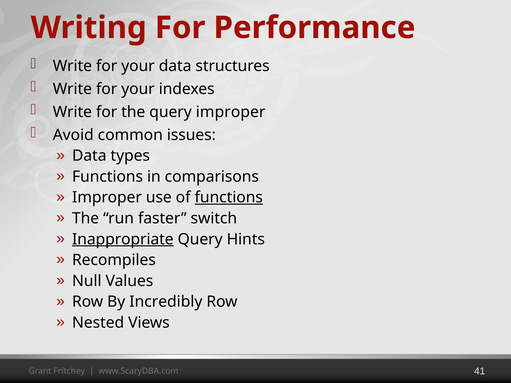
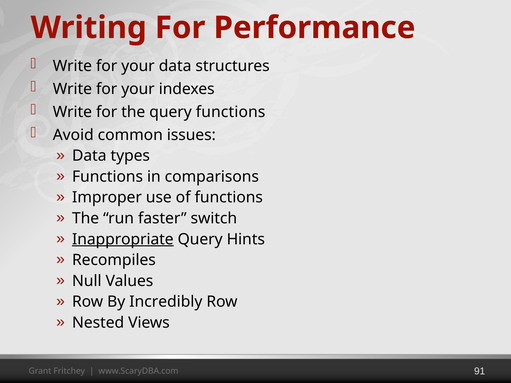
query improper: improper -> functions
functions at (229, 198) underline: present -> none
41: 41 -> 91
